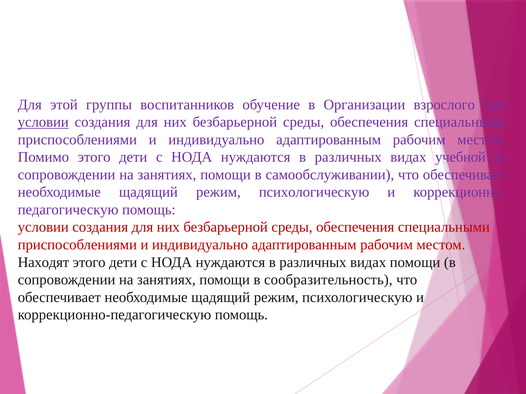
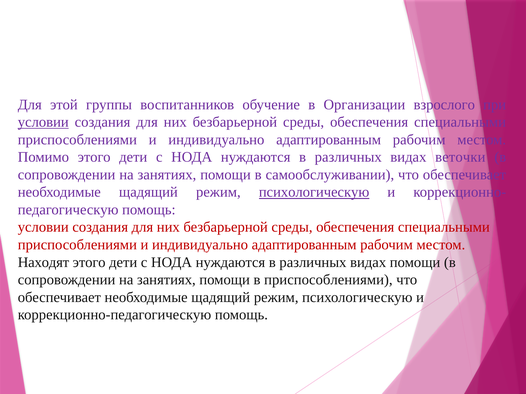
учебной: учебной -> веточки
психологическую at (314, 192) underline: none -> present
в сообразительность: сообразительность -> приспособлениями
